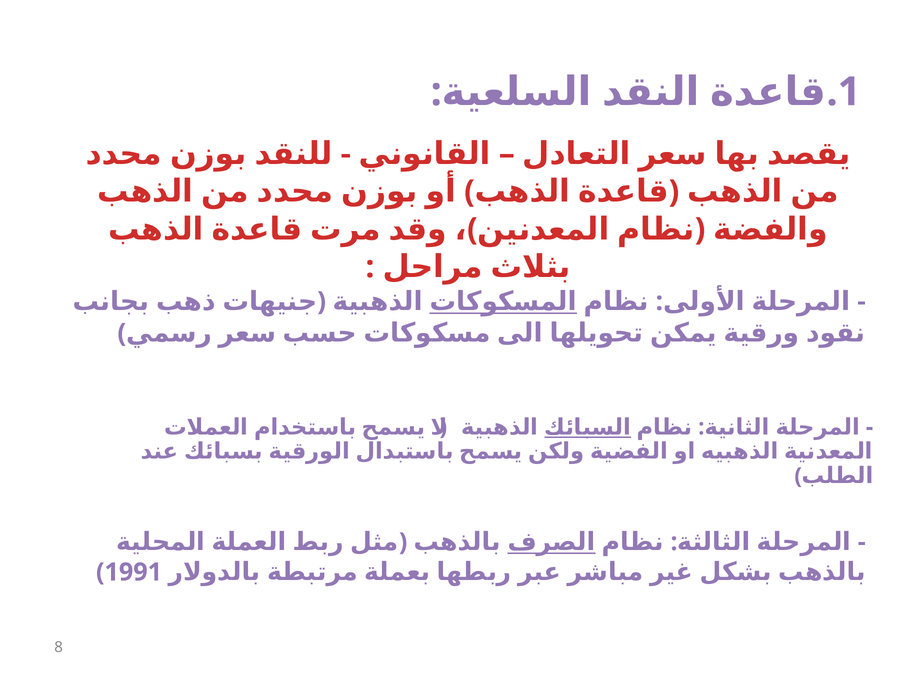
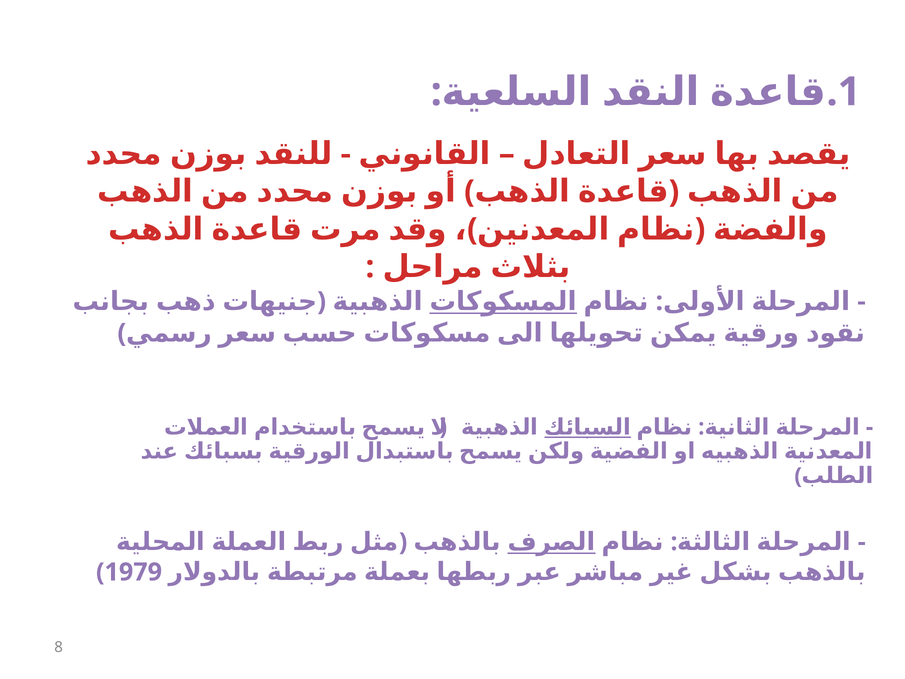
1991: 1991 -> 1979
